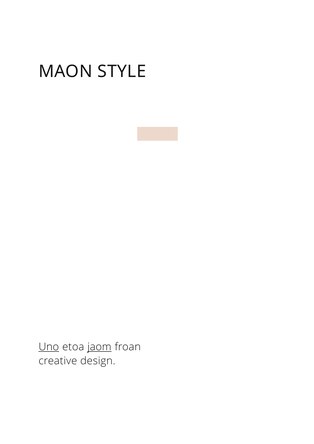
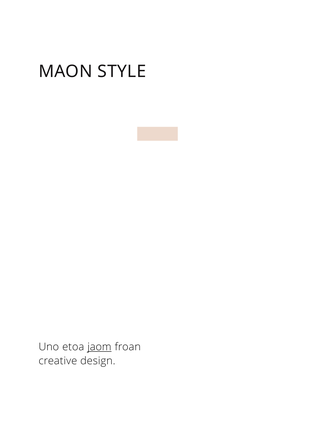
Uno underline: present -> none
